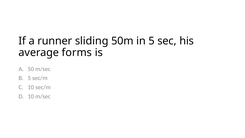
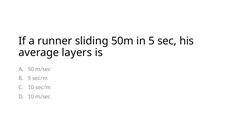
forms: forms -> layers
